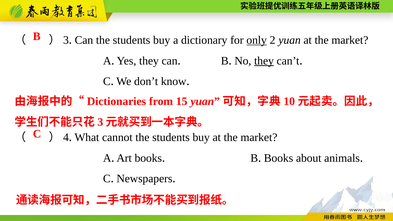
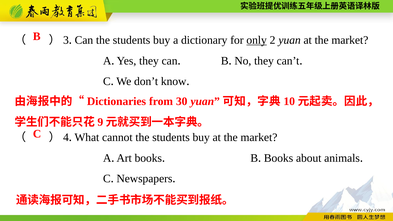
they at (264, 61) underline: present -> none
15: 15 -> 30
3 at (100, 122): 3 -> 9
